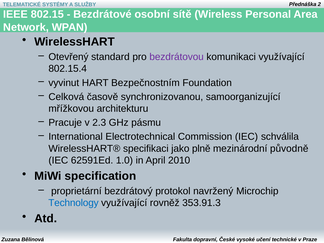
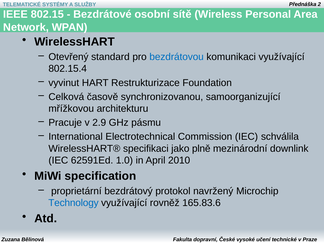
bezdrátovou colour: purple -> blue
Bezpečnostním: Bezpečnostním -> Restrukturizace
2.3: 2.3 -> 2.9
původně: původně -> downlink
353.91.3: 353.91.3 -> 165.83.6
